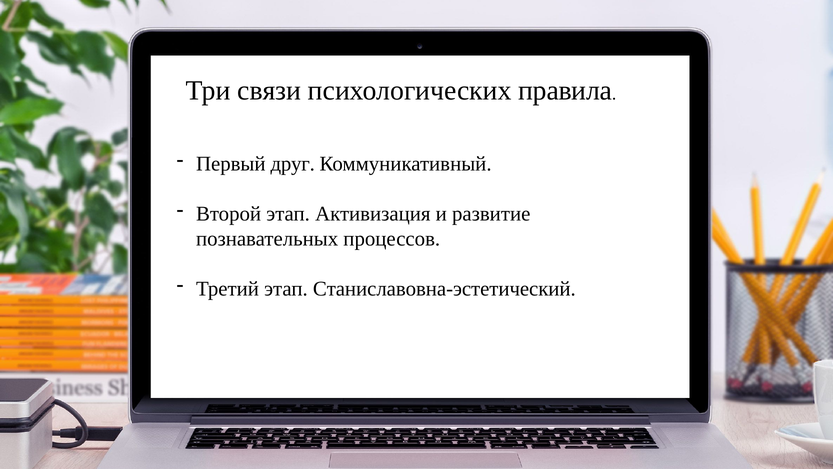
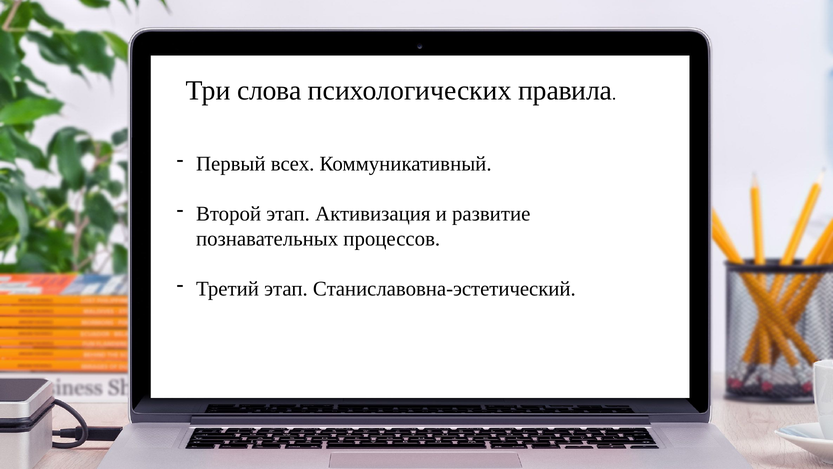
связи: связи -> слова
друг: друг -> всех
